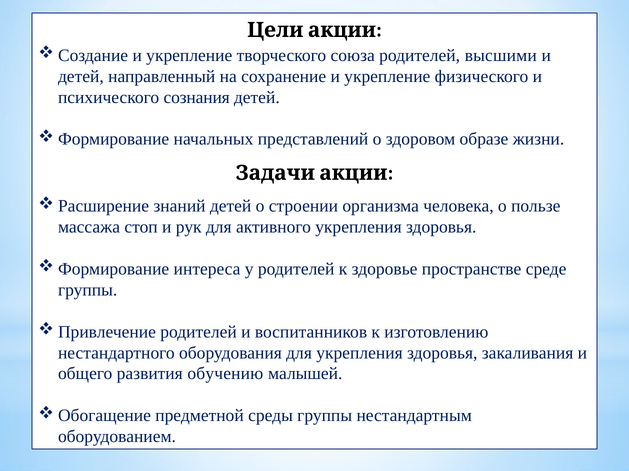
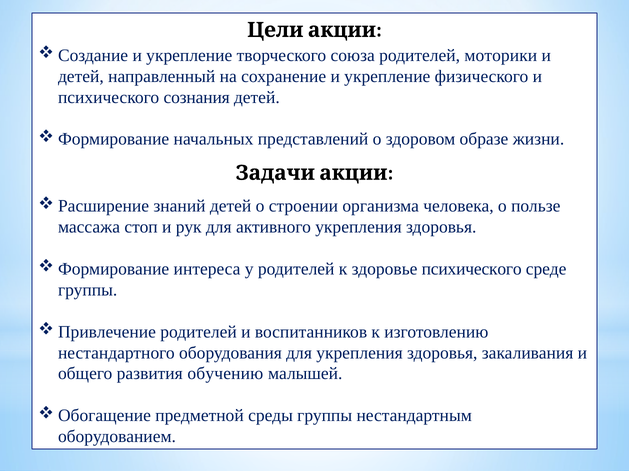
высшими: высшими -> моторики
здоровье пространстве: пространстве -> психического
